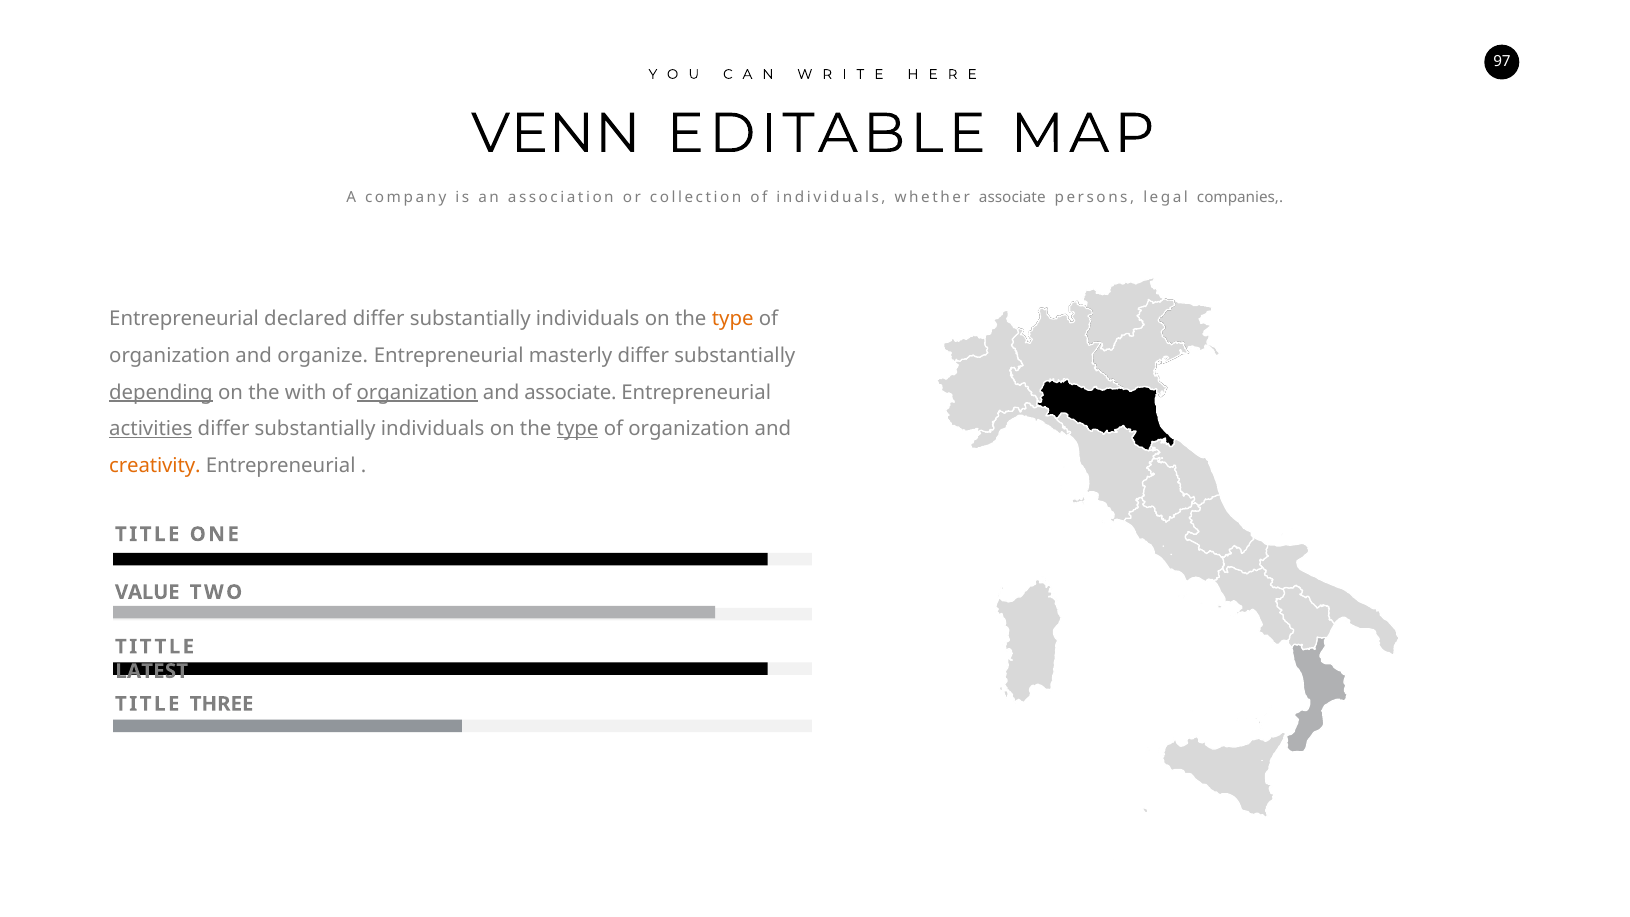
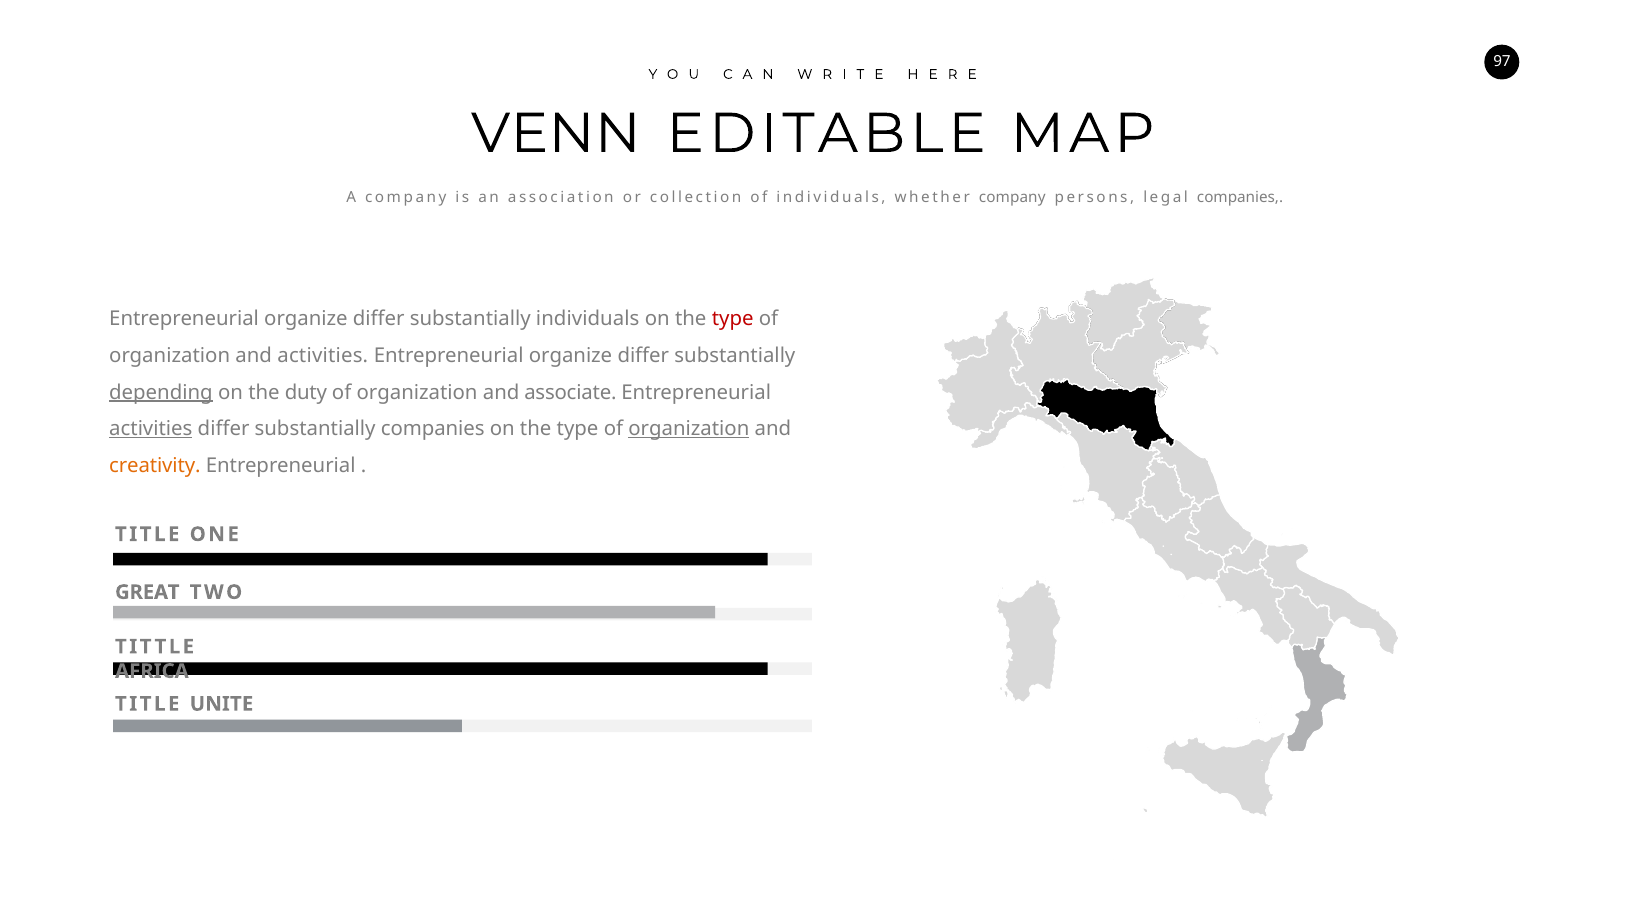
whether associate: associate -> company
declared at (306, 319): declared -> organize
type at (733, 319) colour: orange -> red
and organize: organize -> activities
masterly at (571, 356): masterly -> organize
with: with -> duty
organization at (417, 392) underline: present -> none
individuals at (433, 429): individuals -> companies
type at (578, 429) underline: present -> none
organization at (689, 429) underline: none -> present
VALUE: VALUE -> GREAT
LATEST: LATEST -> AFRICA
THREE: THREE -> UNITE
